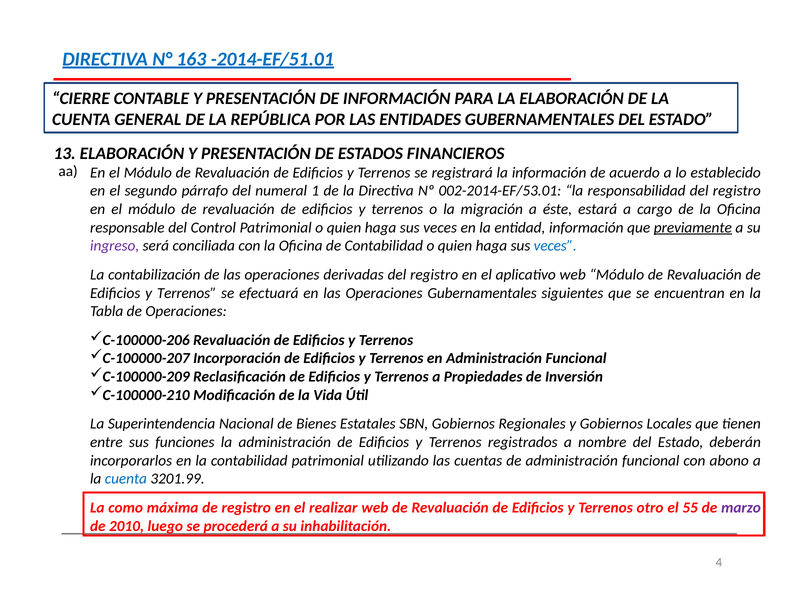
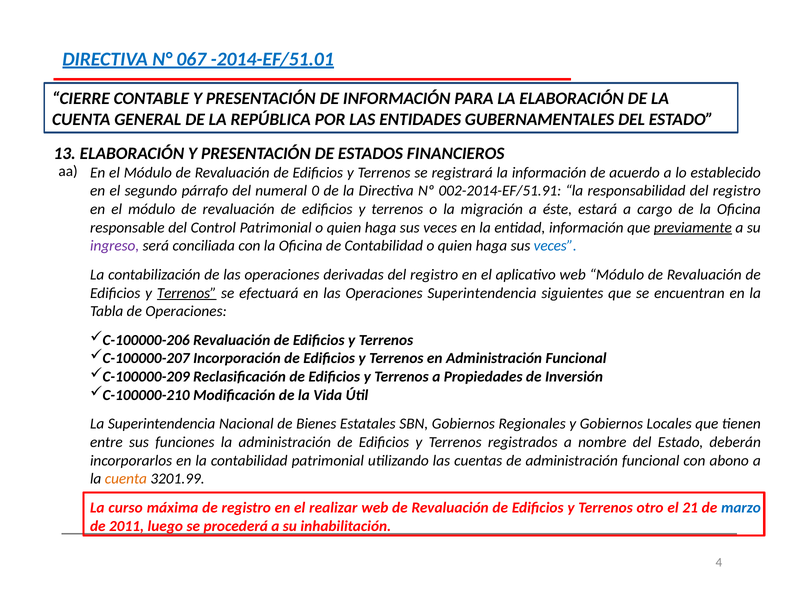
163: 163 -> 067
1: 1 -> 0
002-2014-EF/53.01: 002-2014-EF/53.01 -> 002-2014-EF/51.91
Terrenos at (187, 293) underline: none -> present
Operaciones Gubernamentales: Gubernamentales -> Superintendencia
cuenta at (126, 479) colour: blue -> orange
como: como -> curso
55: 55 -> 21
marzo colour: purple -> blue
2010: 2010 -> 2011
